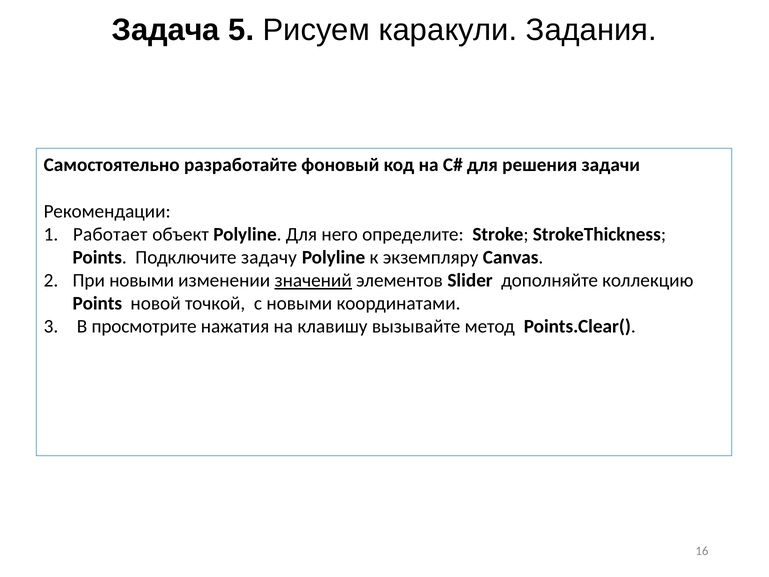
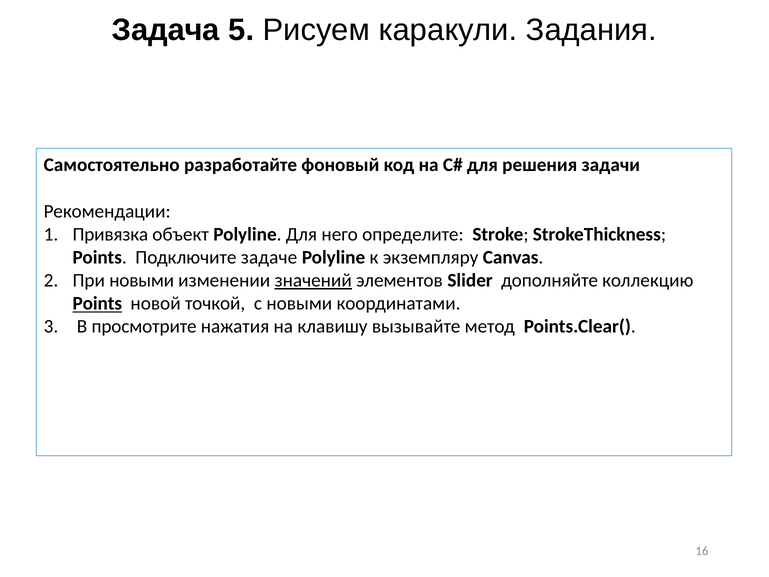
Работает: Работает -> Привязка
задачу: задачу -> задаче
Points at (97, 303) underline: none -> present
